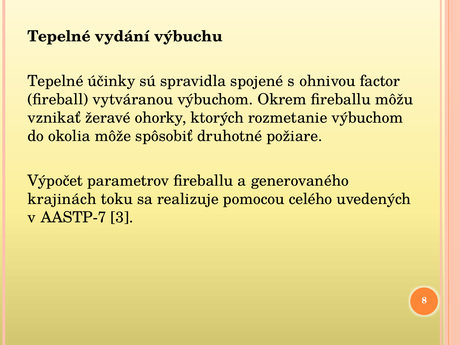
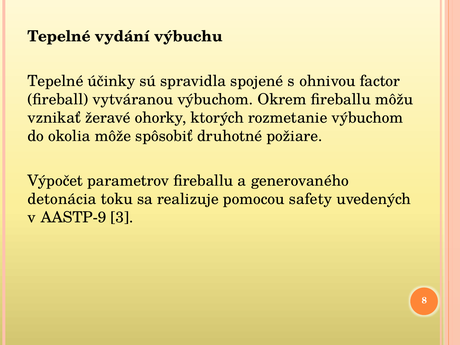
krajinách: krajinách -> detonácia
celého: celého -> safety
AASTP-7: AASTP-7 -> AASTP-9
